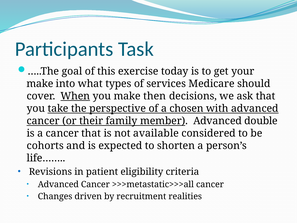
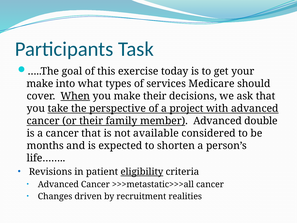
make then: then -> their
chosen: chosen -> project
cohorts: cohorts -> months
eligibility underline: none -> present
